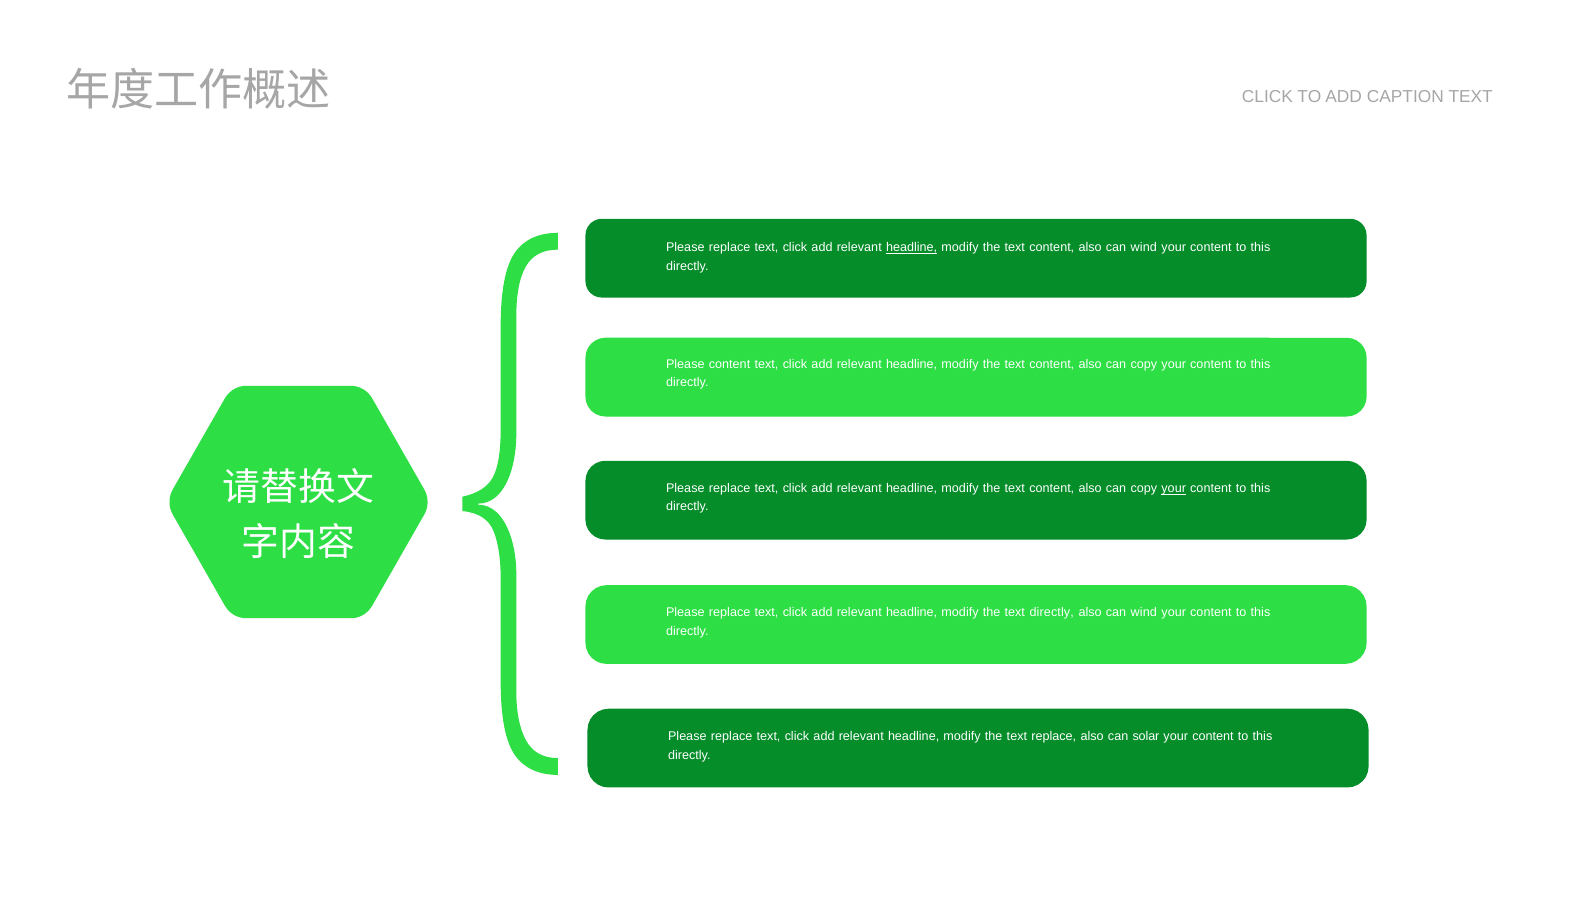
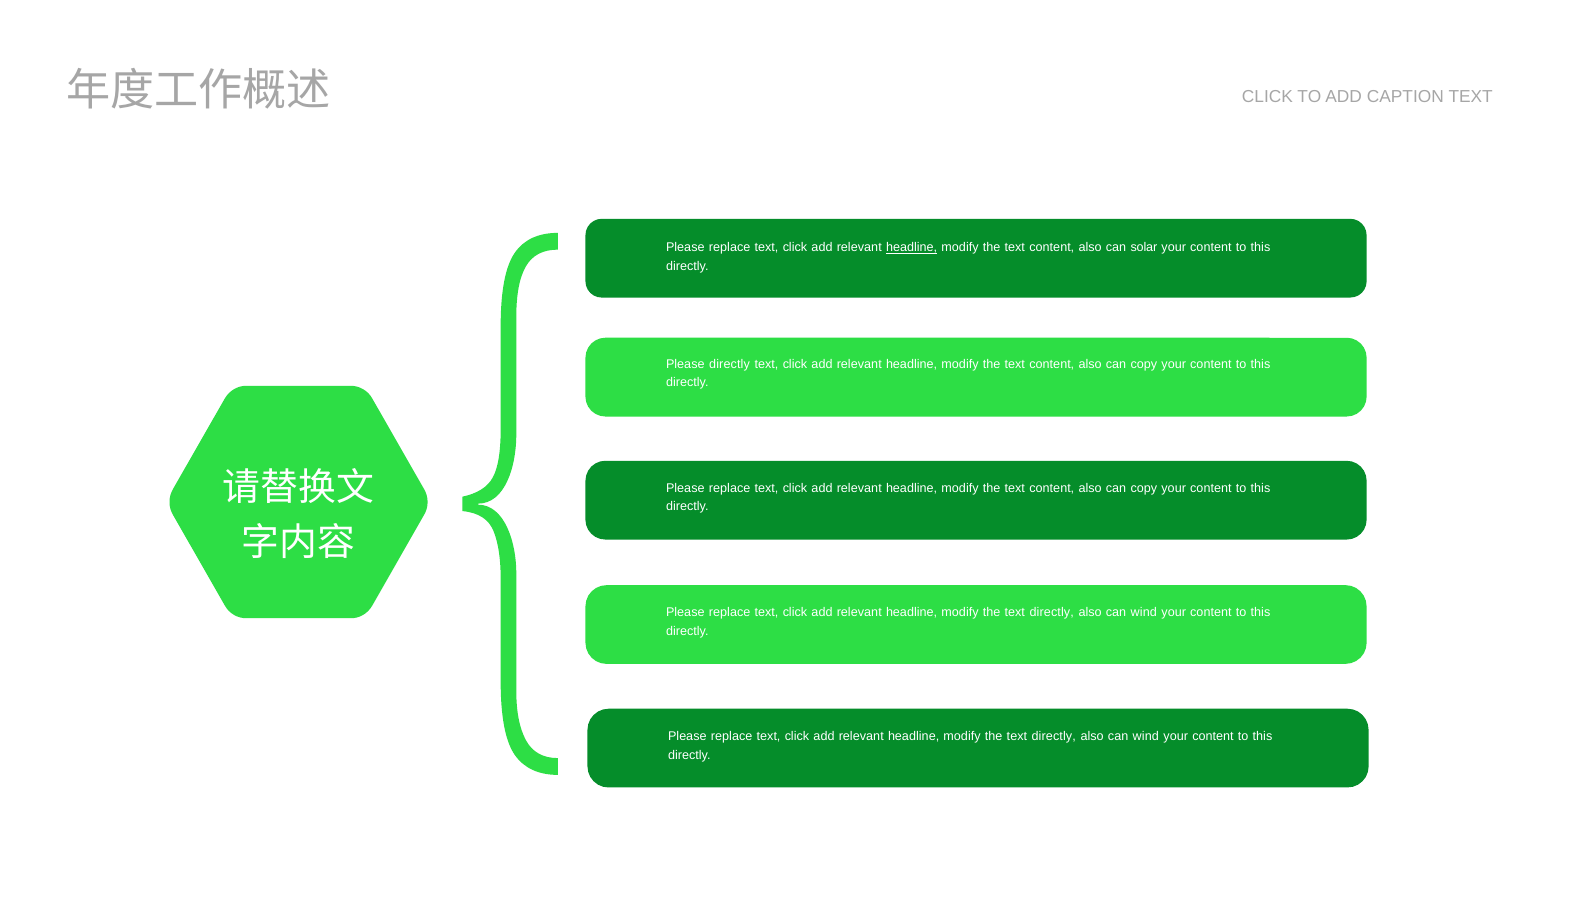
content also can wind: wind -> solar
Please content: content -> directly
your at (1174, 489) underline: present -> none
replace at (1054, 737): replace -> directly
solar at (1146, 737): solar -> wind
